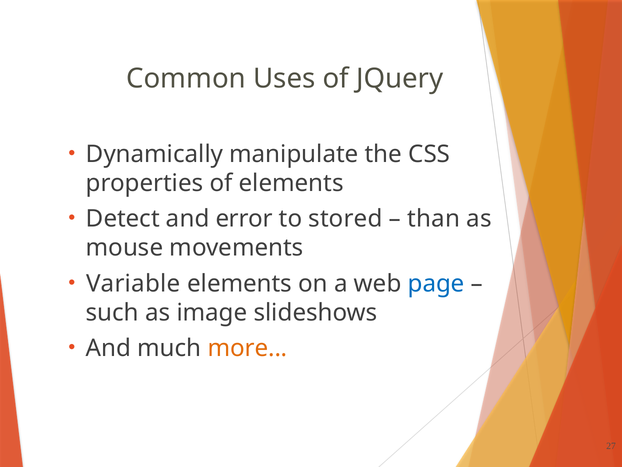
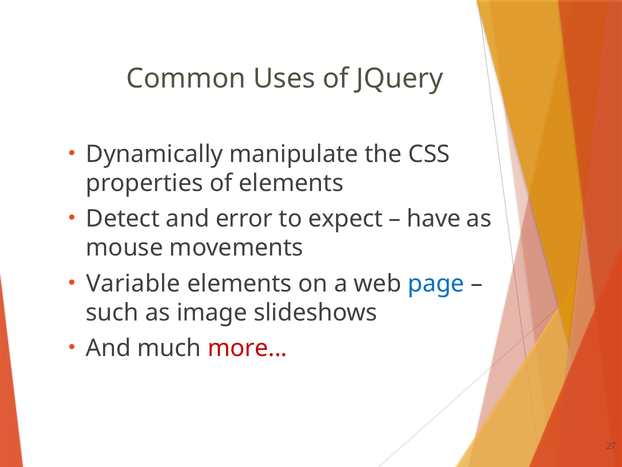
stored: stored -> expect
than: than -> have
more colour: orange -> red
